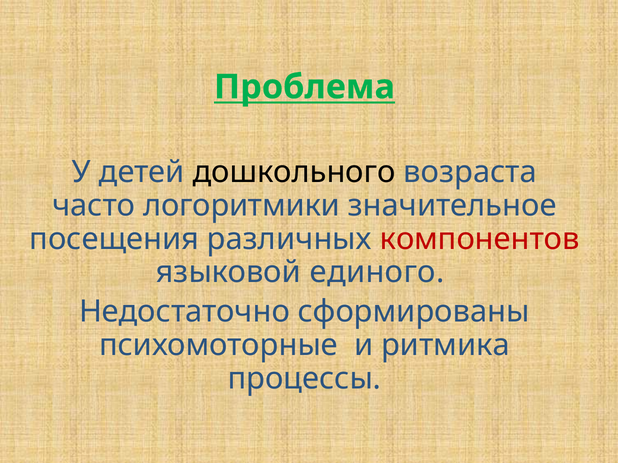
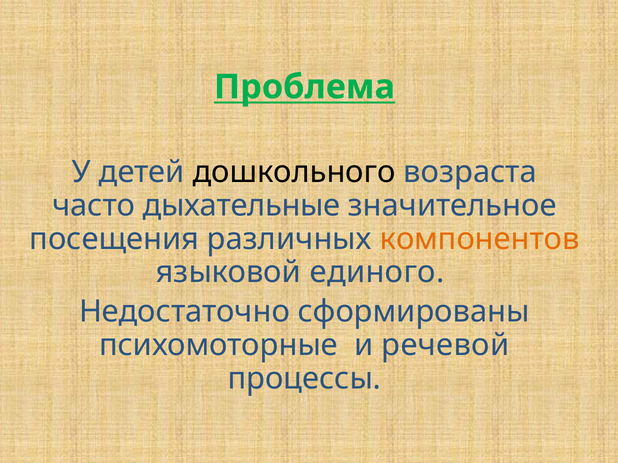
логоритмики: логоритмики -> дыхательные
компонентов colour: red -> orange
ритмика: ритмика -> речевой
